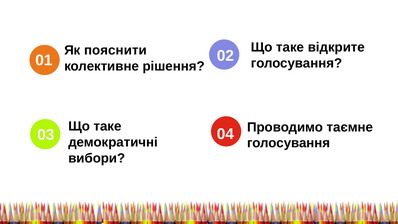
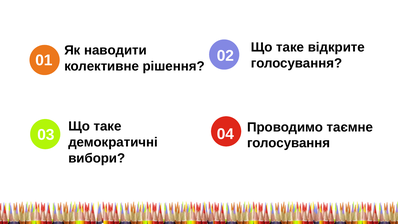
пояснити: пояснити -> наводити
